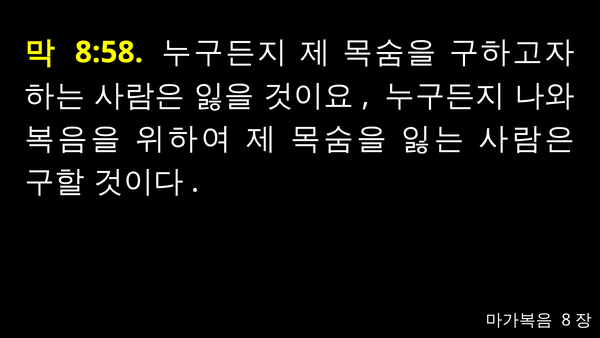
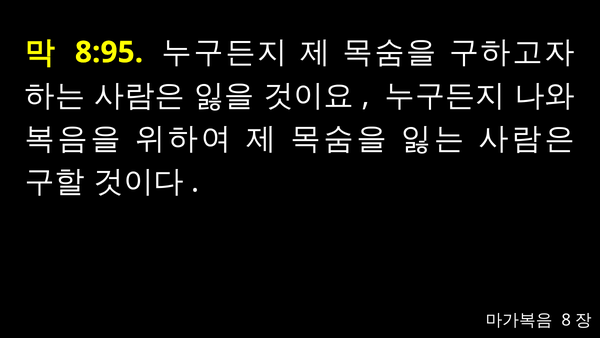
8:58: 8:58 -> 8:95
